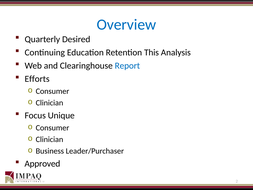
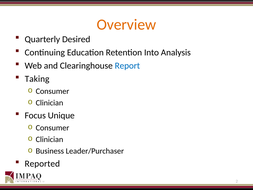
Overview colour: blue -> orange
This: This -> Into
Efforts: Efforts -> Taking
Approved: Approved -> Reported
